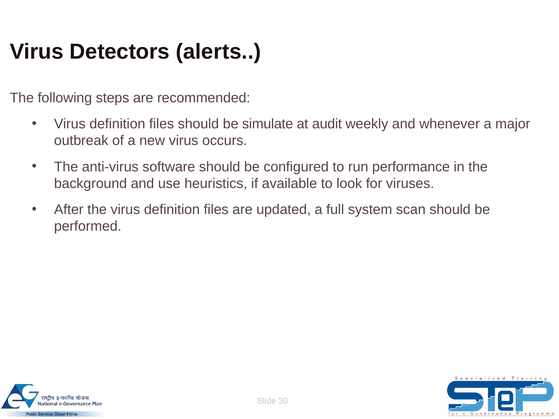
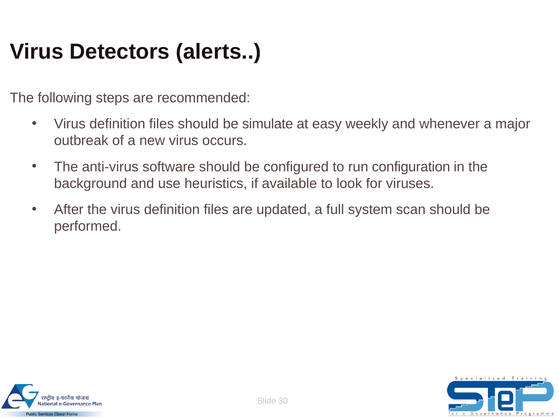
audit: audit -> easy
performance: performance -> configuration
